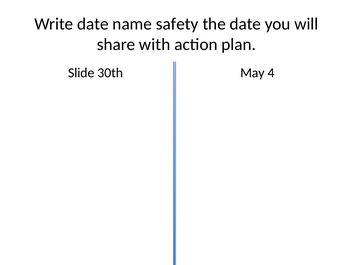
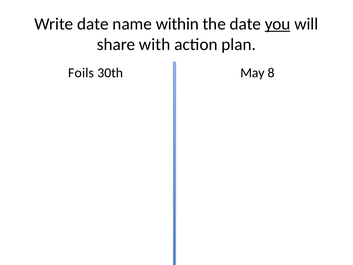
safety: safety -> within
you underline: none -> present
Slide: Slide -> Foils
4: 4 -> 8
